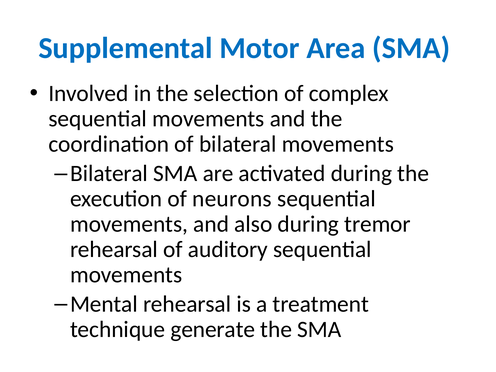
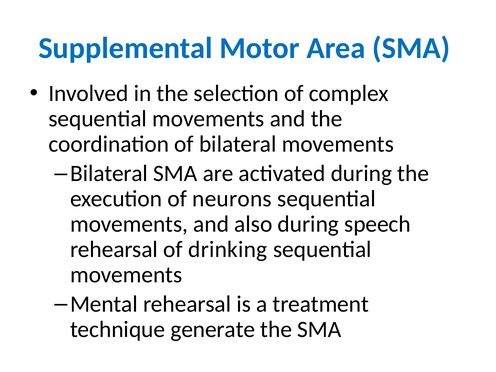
tremor: tremor -> speech
auditory: auditory -> drinking
